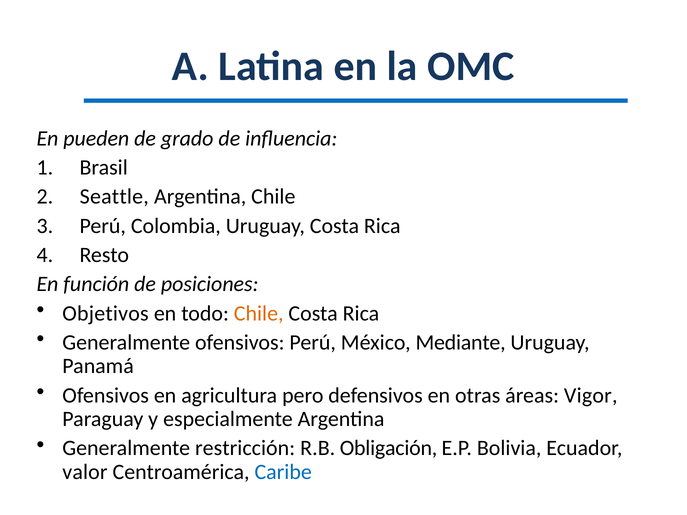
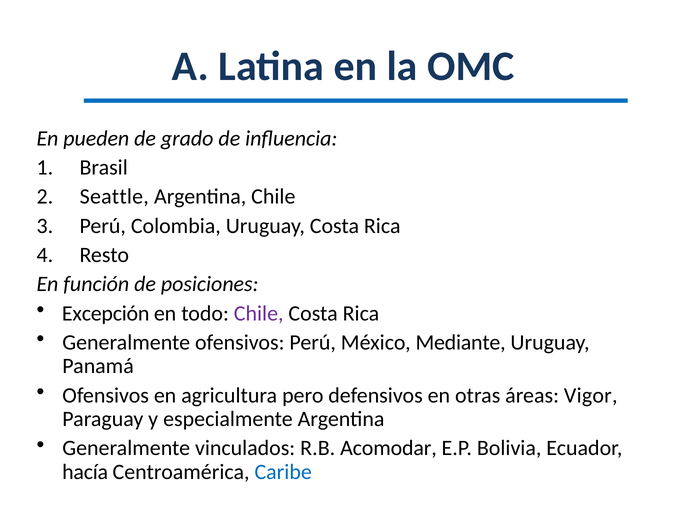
Objetivos: Objetivos -> Excepción
Chile at (259, 313) colour: orange -> purple
restricción: restricción -> vinculados
Obligación: Obligación -> Acomodar
valor: valor -> hacía
